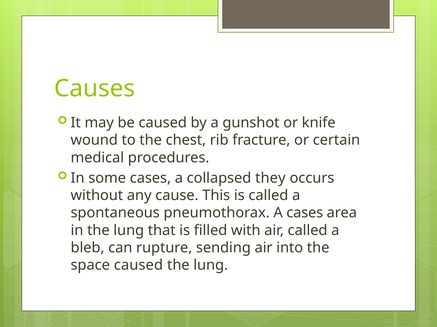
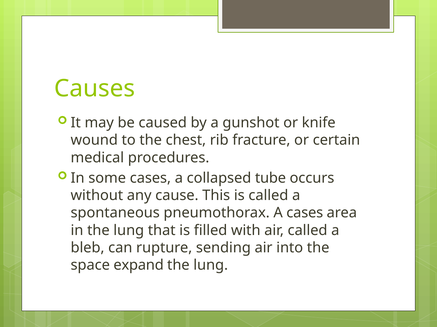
they: they -> tube
space caused: caused -> expand
